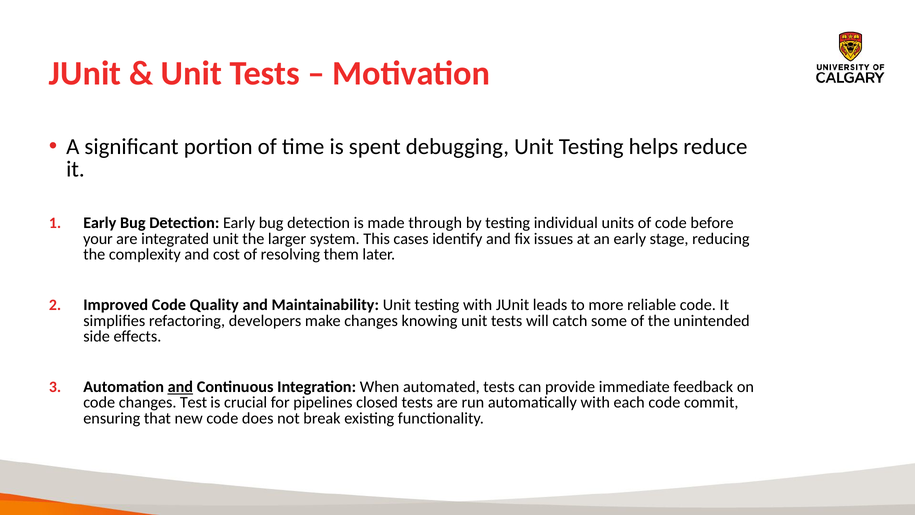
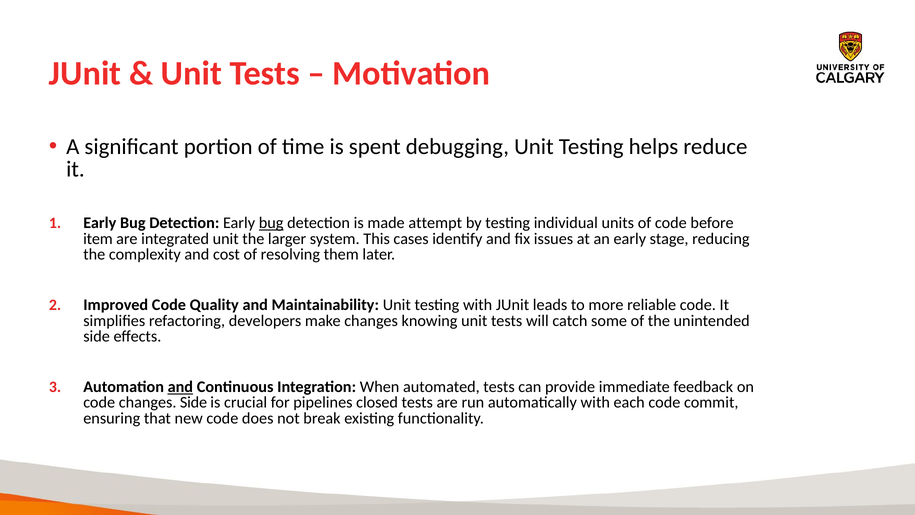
bug at (271, 223) underline: none -> present
through: through -> attempt
your: your -> item
changes Test: Test -> Side
